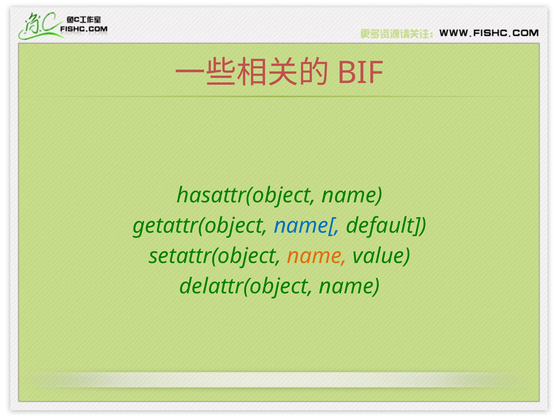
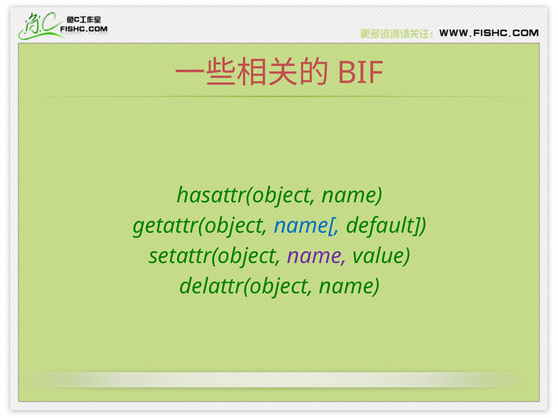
name at (317, 256) colour: orange -> purple
